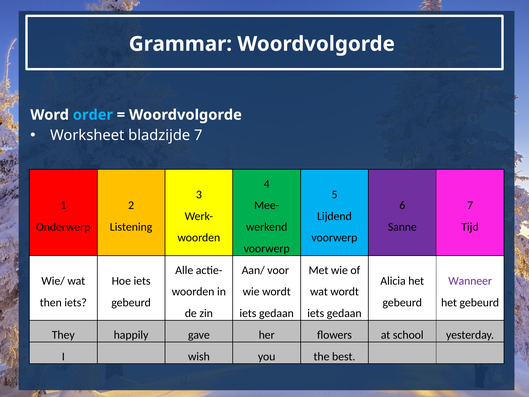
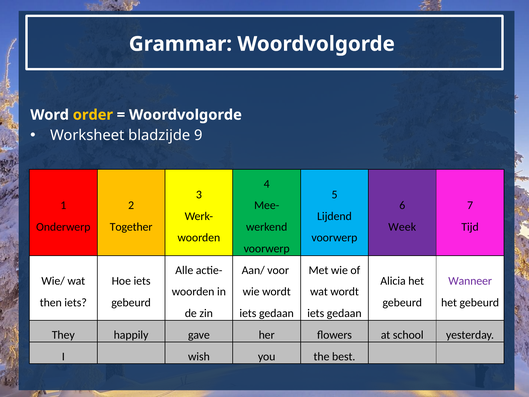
order colour: light blue -> yellow
bladzijde 7: 7 -> 9
Listening: Listening -> Together
Sanne: Sanne -> Week
